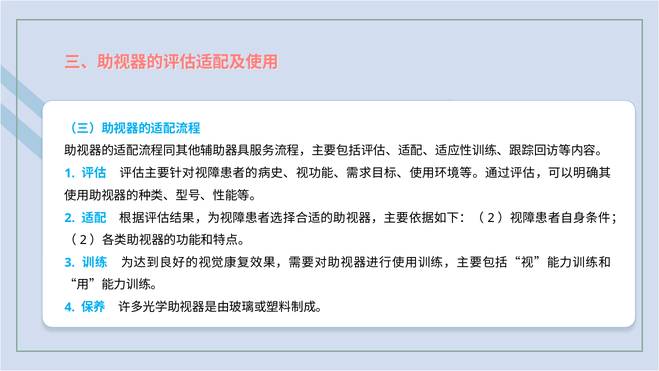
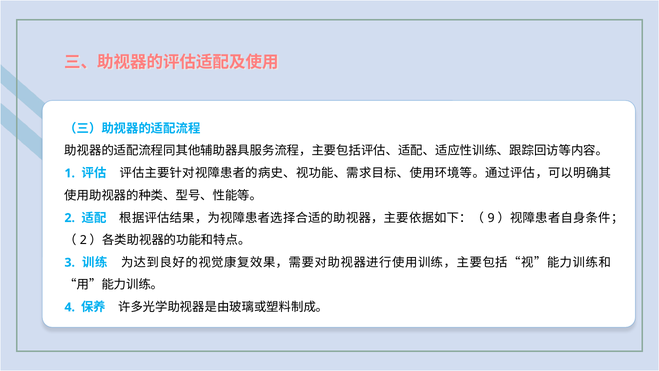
2 at (491, 218): 2 -> 9
